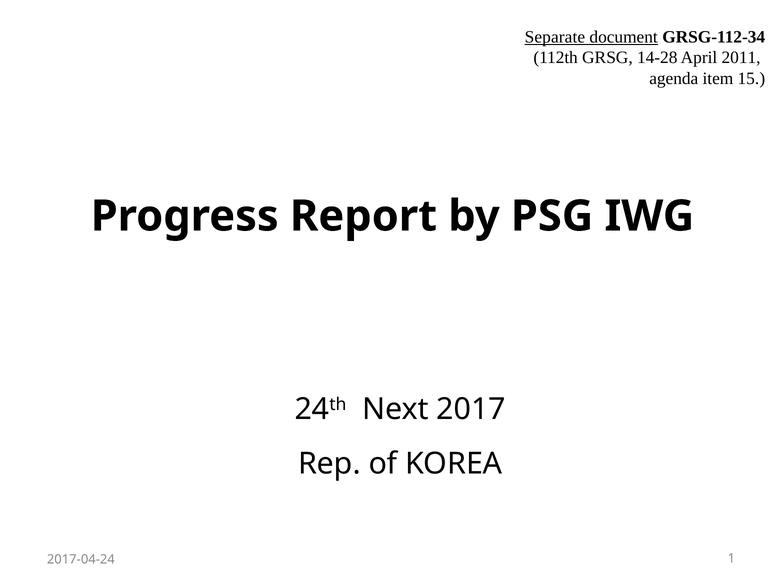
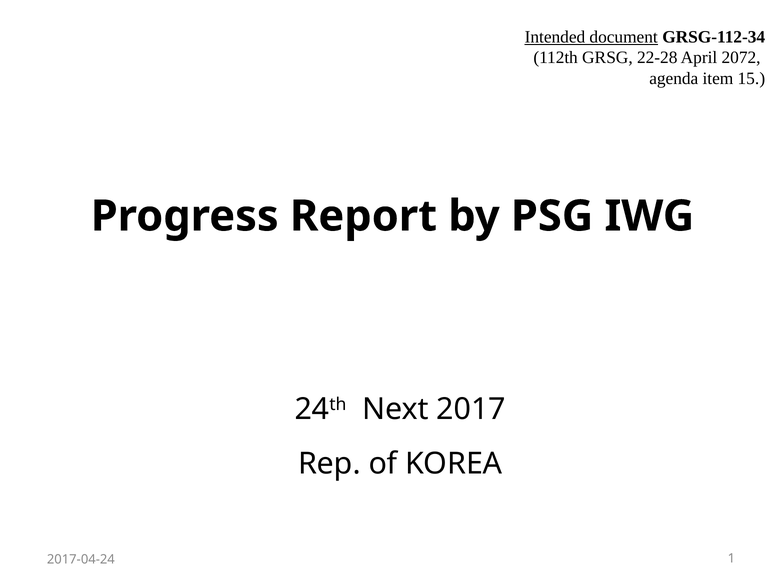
Separate: Separate -> Intended
14-28: 14-28 -> 22-28
2011: 2011 -> 2072
